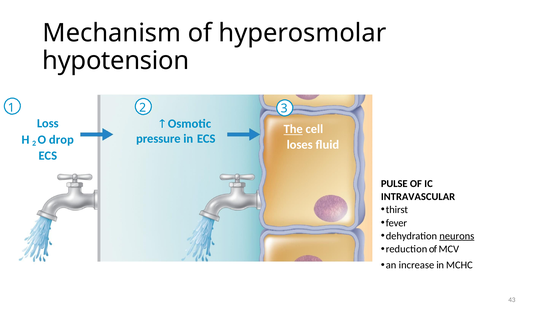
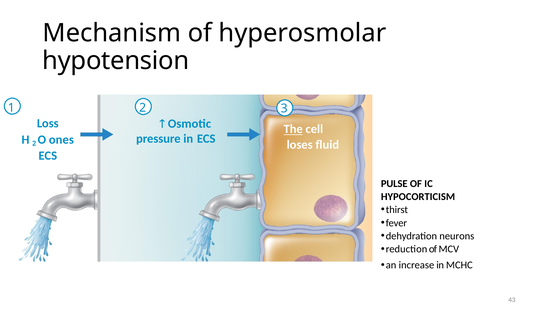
drop: drop -> ones
INTRAVASCULAR: INTRAVASCULAR -> HYPOCORTICISM
neurons underline: present -> none
